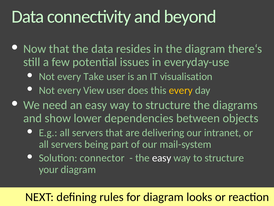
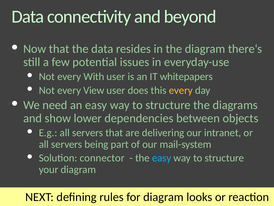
Take: Take -> With
visualisation: visualisation -> whitepapers
easy at (162, 158) colour: white -> light blue
